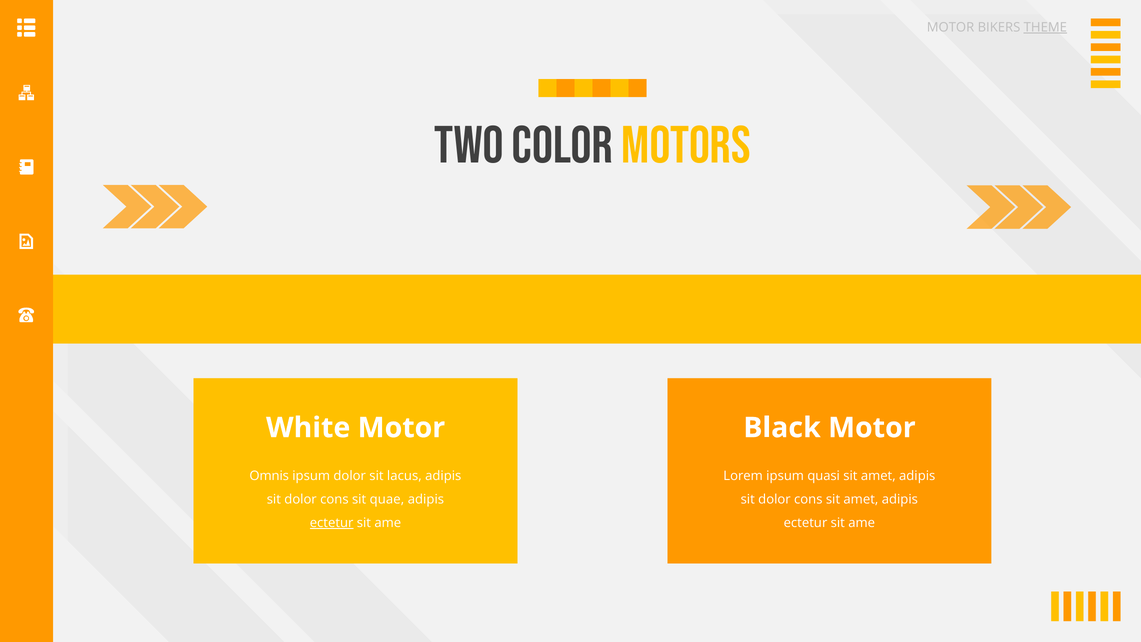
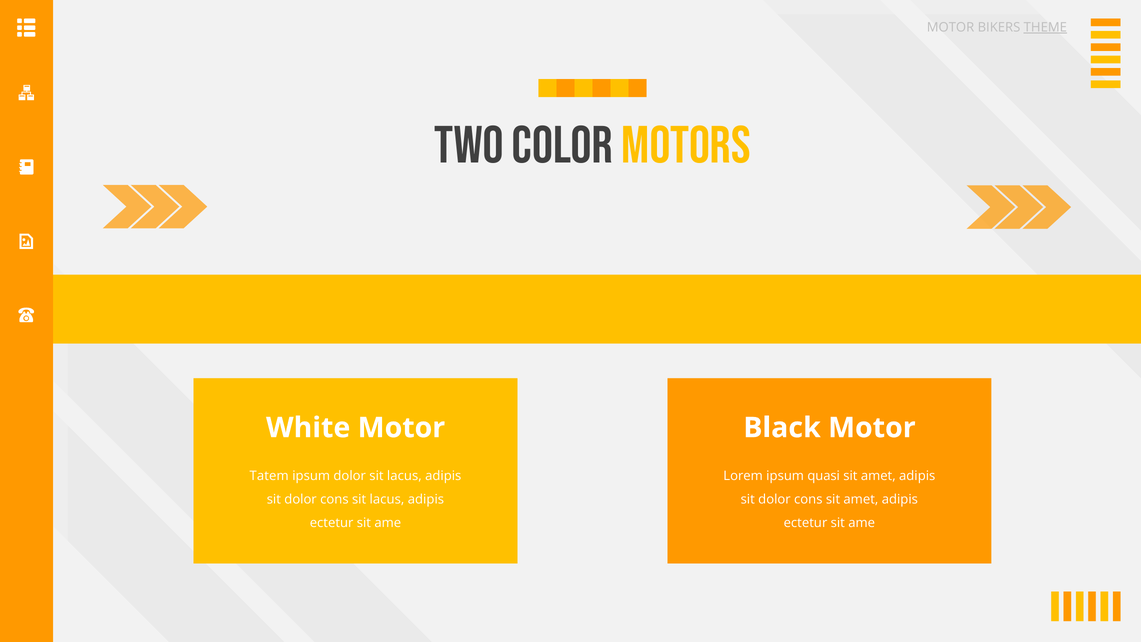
Omnis: Omnis -> Tatem
cons sit quae: quae -> lacus
ectetur at (332, 523) underline: present -> none
